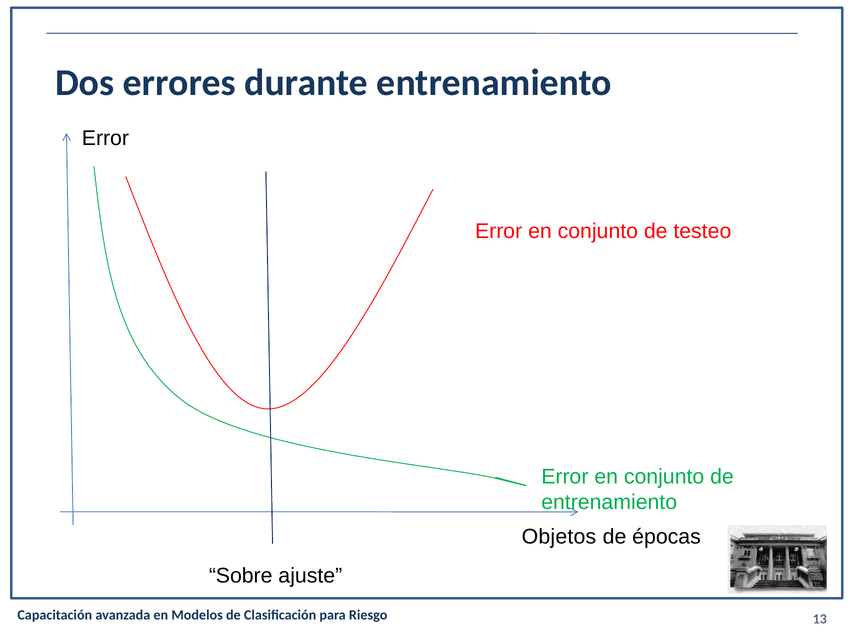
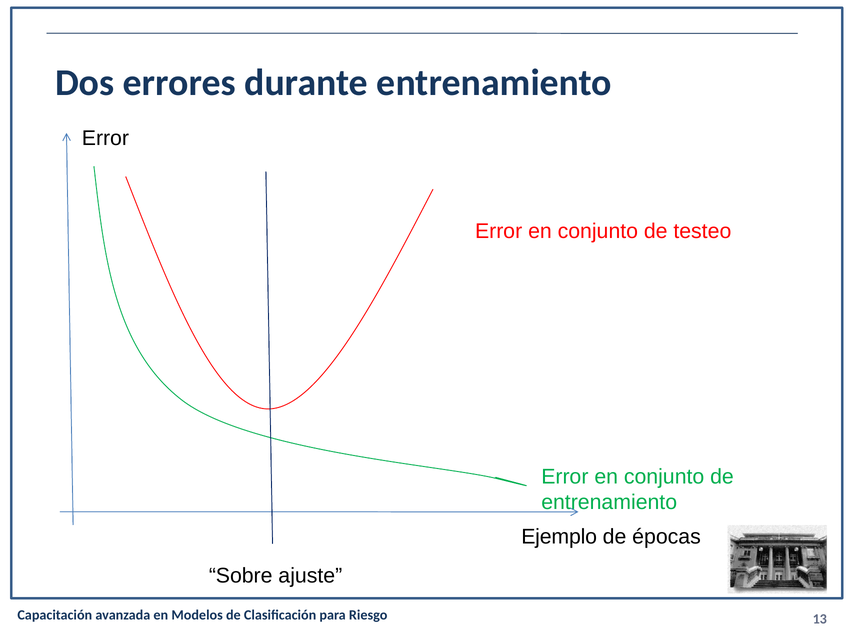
Objetos: Objetos -> Ejemplo
